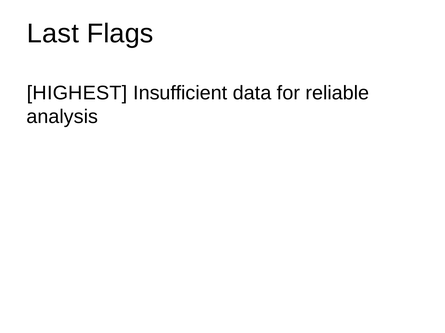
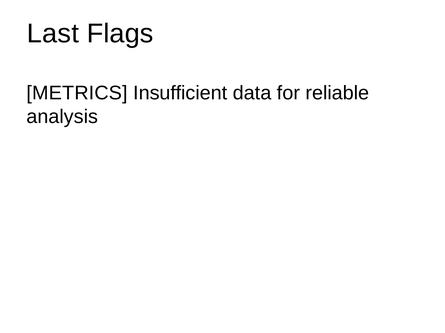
HIGHEST: HIGHEST -> METRICS
